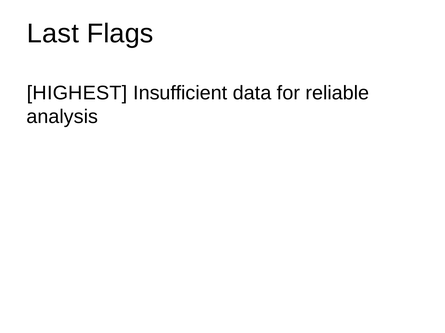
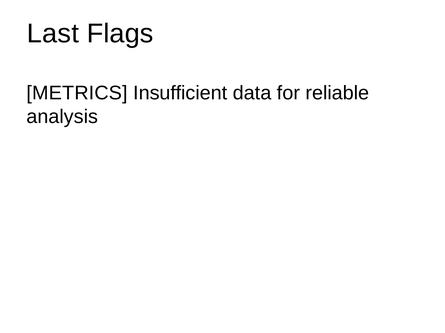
HIGHEST: HIGHEST -> METRICS
